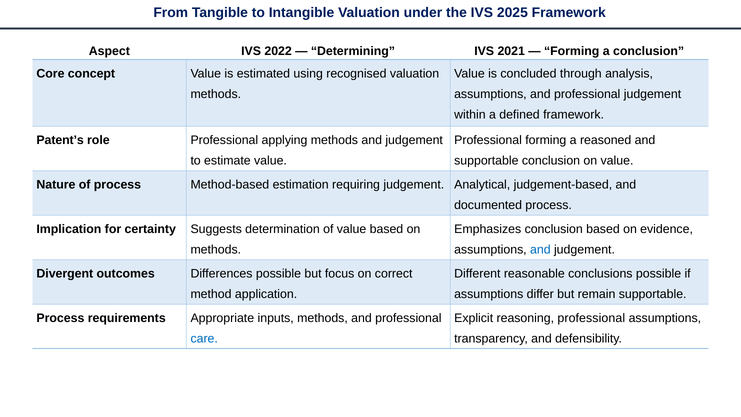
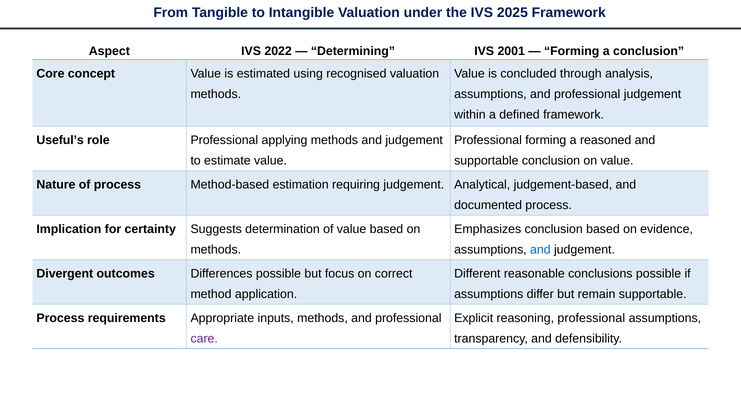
2021: 2021 -> 2001
Patent’s: Patent’s -> Useful’s
care colour: blue -> purple
